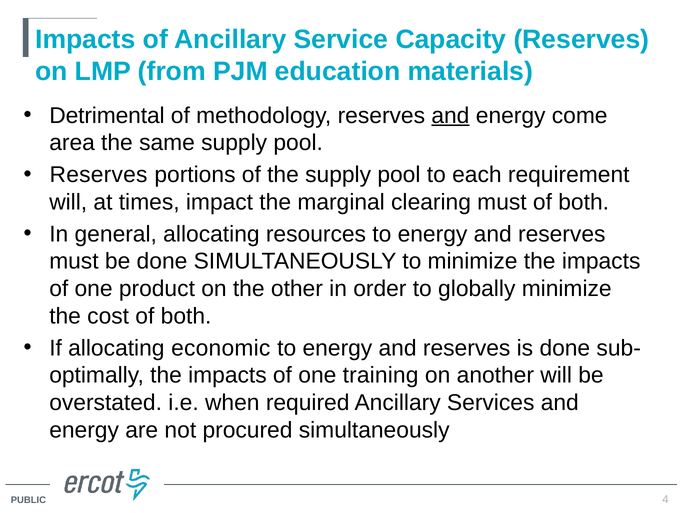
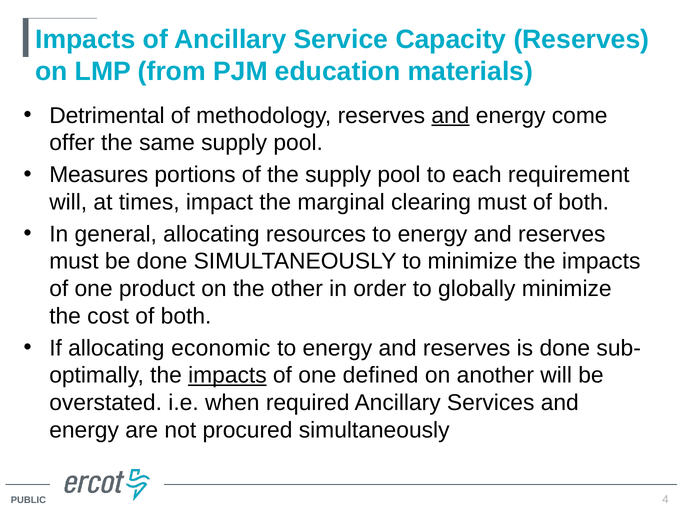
area: area -> offer
Reserves at (99, 175): Reserves -> Measures
impacts at (227, 375) underline: none -> present
training: training -> defined
